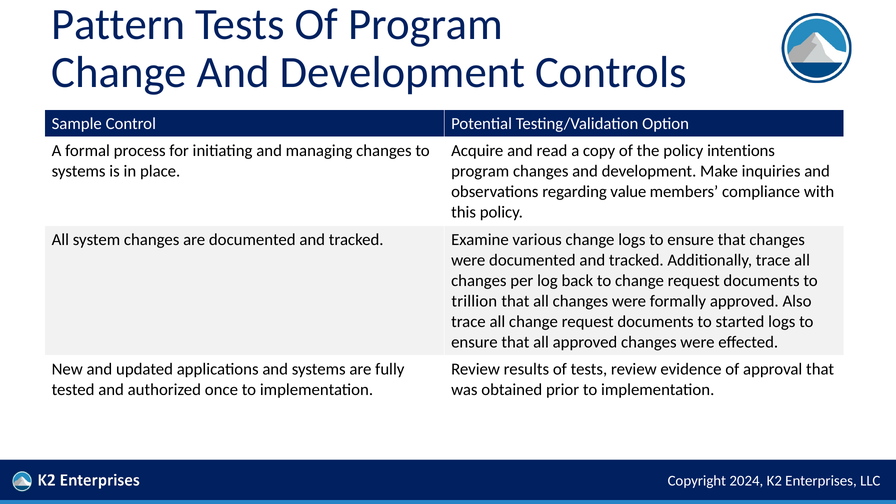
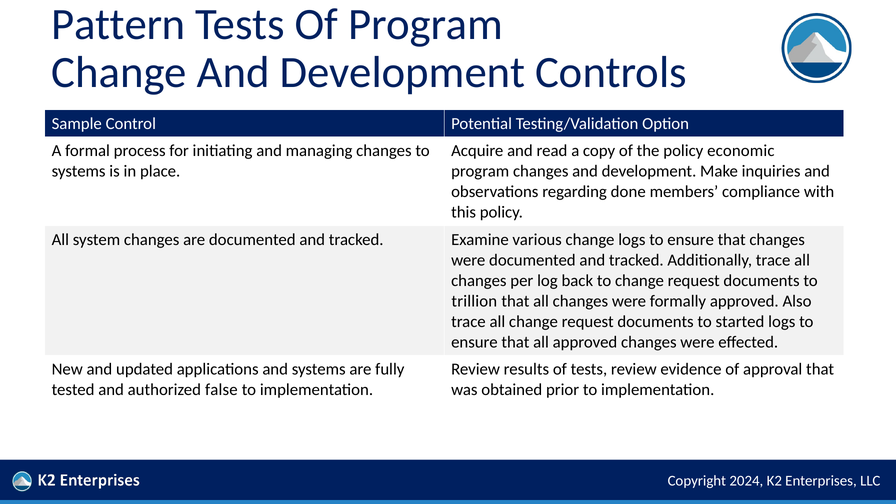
intentions: intentions -> economic
value: value -> done
once: once -> false
